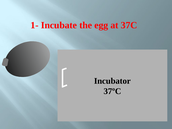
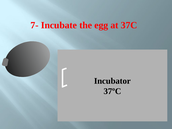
1-: 1- -> 7-
